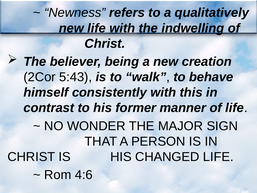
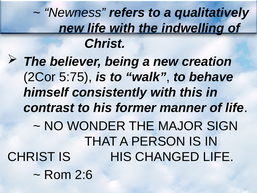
5:43: 5:43 -> 5:75
4:6: 4:6 -> 2:6
